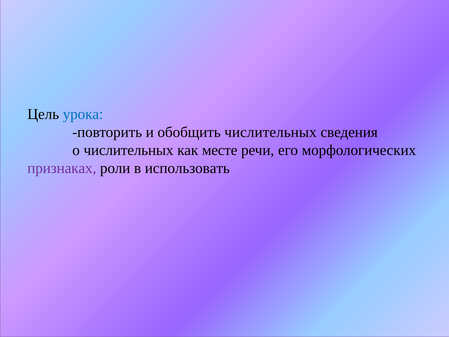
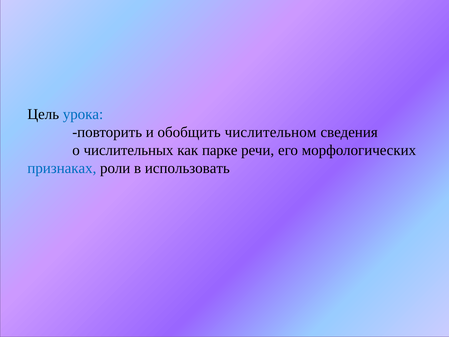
обобщить числительных: числительных -> числительном
месте: месте -> парке
признаках colour: purple -> blue
